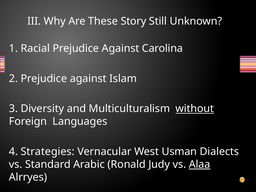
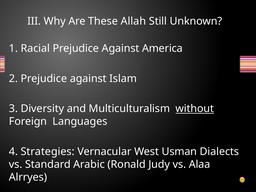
Story: Story -> Allah
Carolina: Carolina -> America
Alaa underline: present -> none
